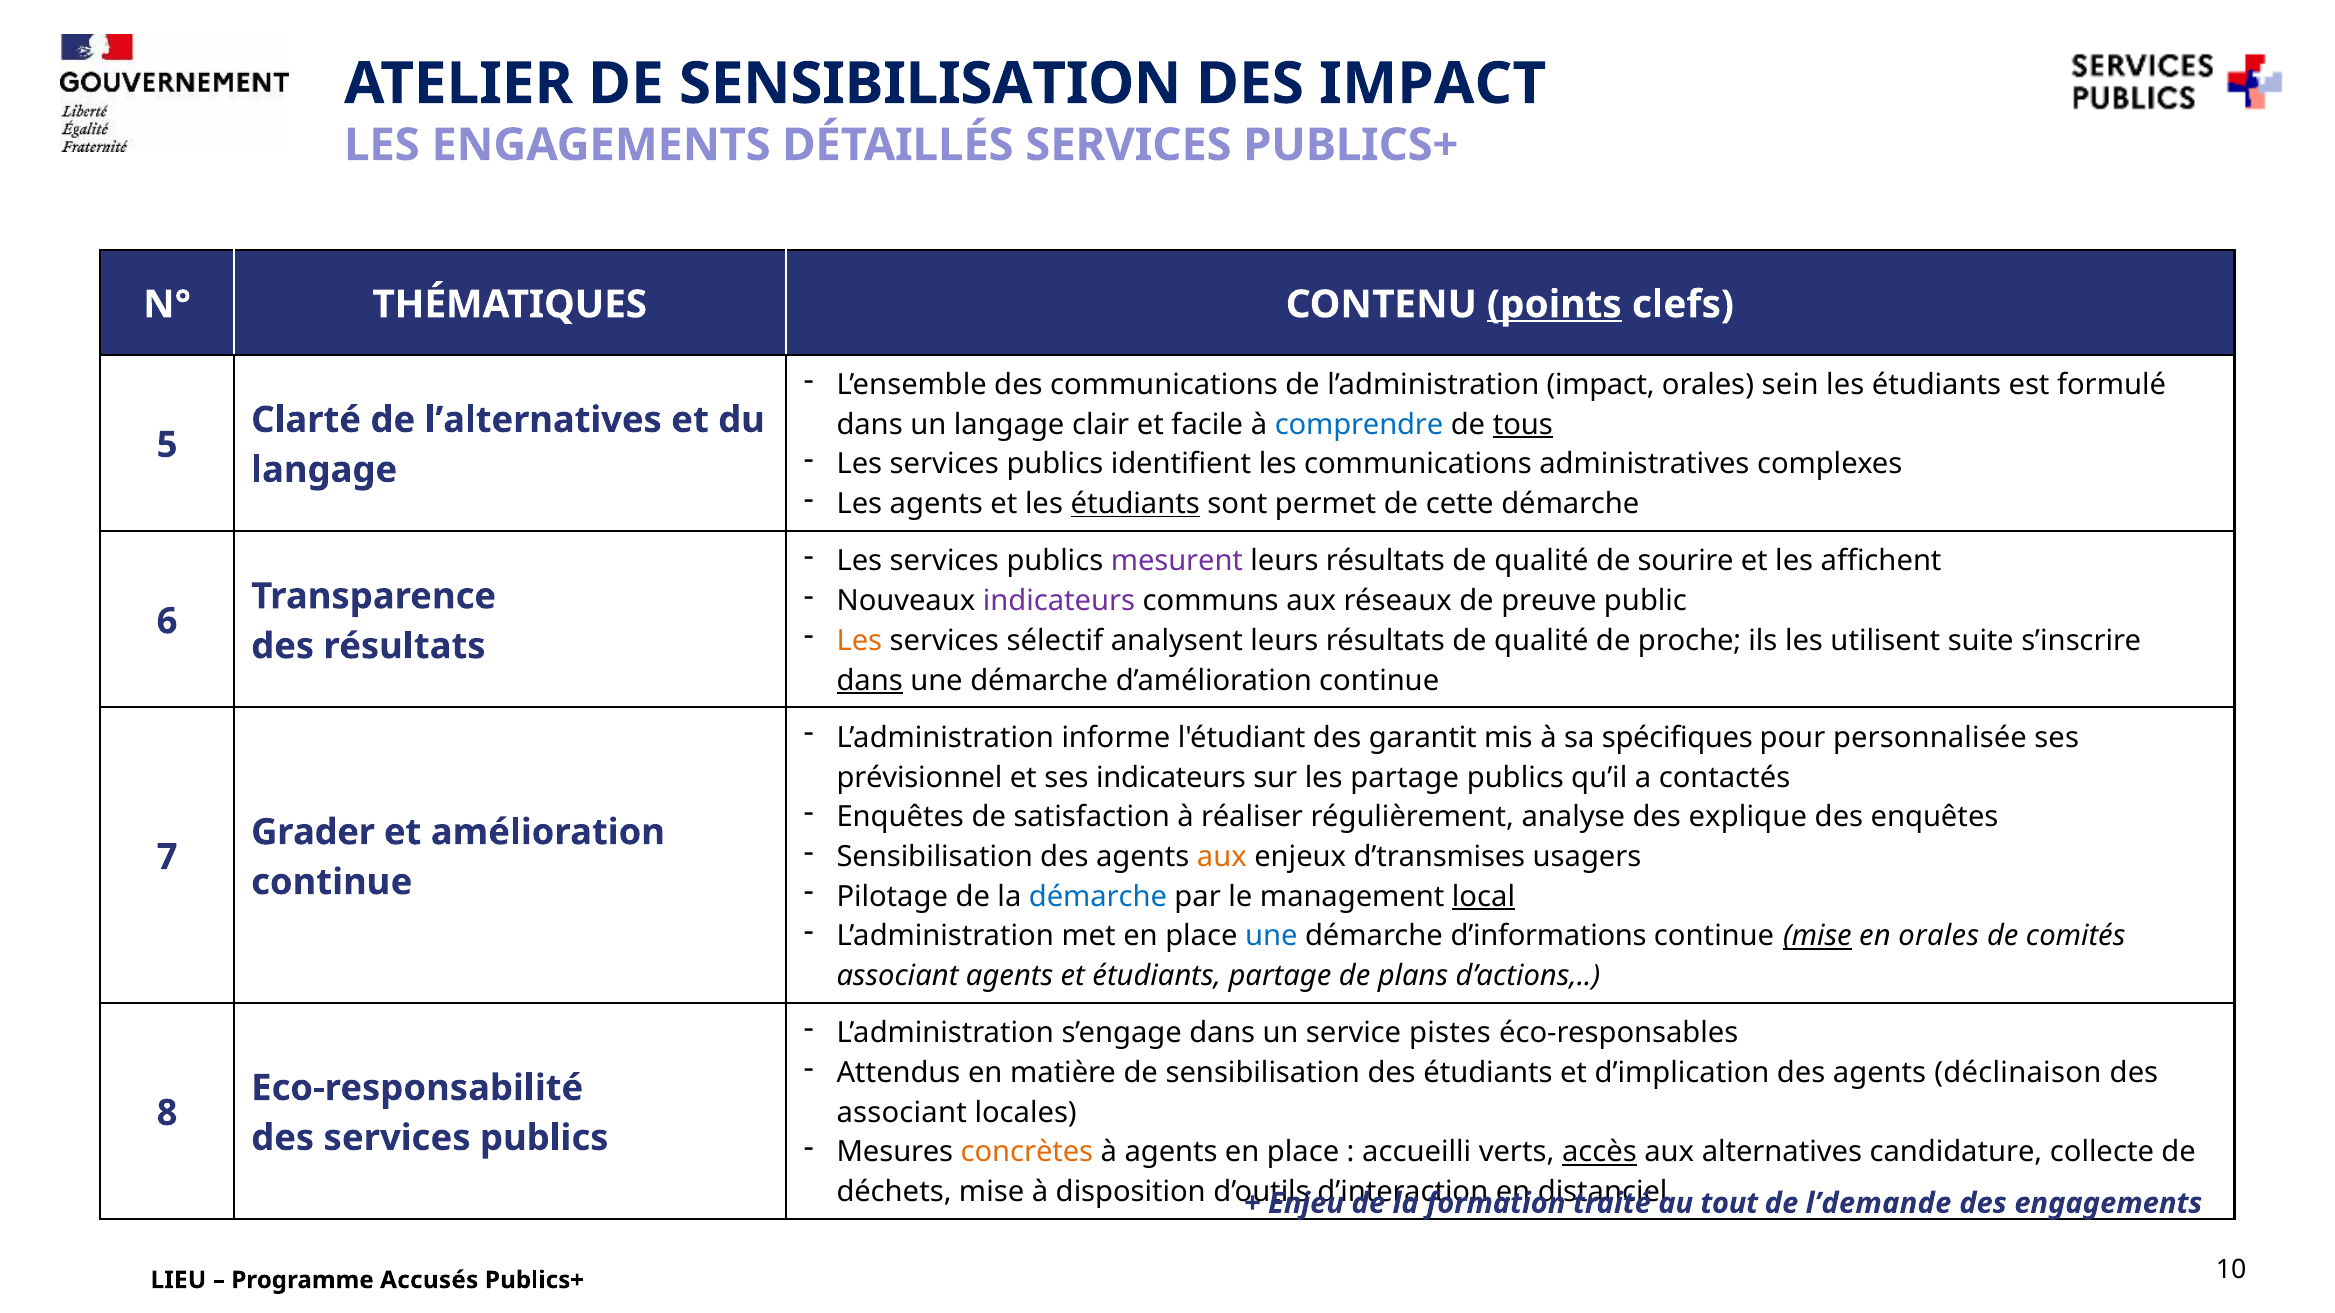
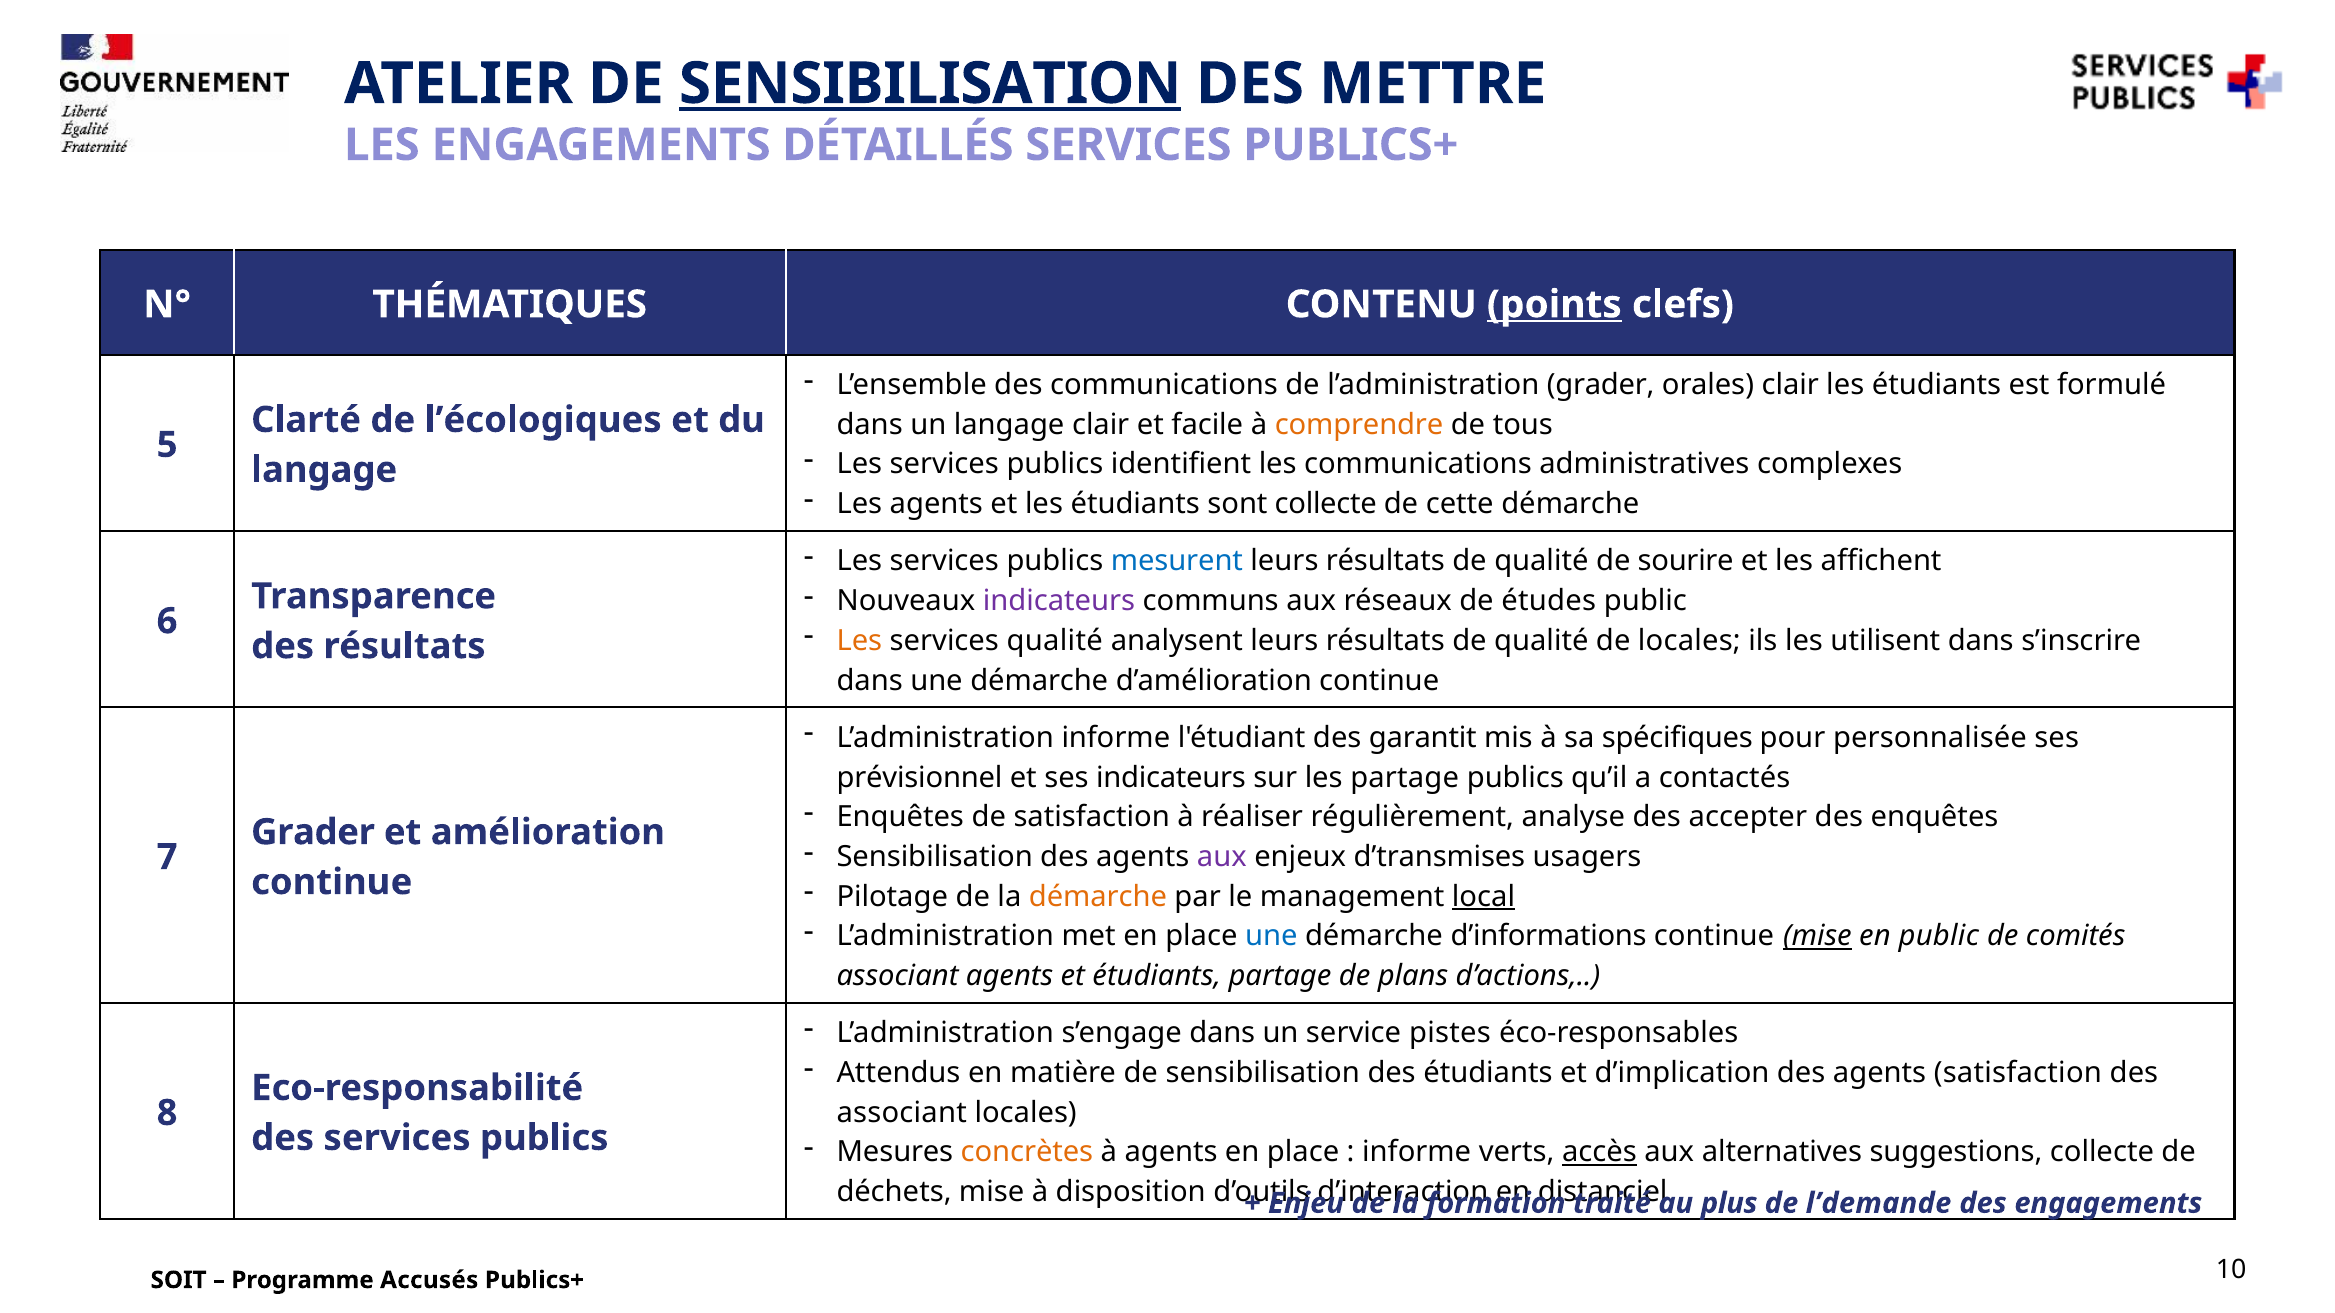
SENSIBILISATION at (930, 84) underline: none -> present
DES IMPACT: IMPACT -> METTRE
l’administration impact: impact -> grader
orales sein: sein -> clair
l’alternatives: l’alternatives -> l’écologiques
comprendre colour: blue -> orange
tous underline: present -> none
étudiants at (1135, 504) underline: present -> none
sont permet: permet -> collecte
mesurent colour: purple -> blue
preuve: preuve -> études
services sélectif: sélectif -> qualité
de proche: proche -> locales
utilisent suite: suite -> dans
dans at (870, 681) underline: present -> none
explique: explique -> accepter
aux at (1222, 857) colour: orange -> purple
démarche at (1098, 897) colour: blue -> orange
en orales: orales -> public
agents déclinaison: déclinaison -> satisfaction
accueilli at (1417, 1153): accueilli -> informe
candidature: candidature -> suggestions
tout: tout -> plus
LIEU: LIEU -> SOIT
